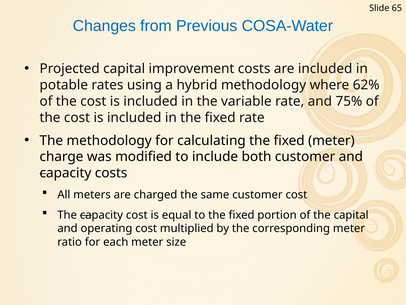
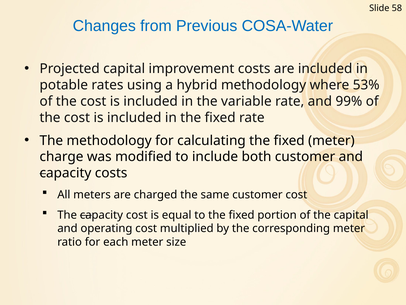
65: 65 -> 58
62%: 62% -> 53%
75%: 75% -> 99%
